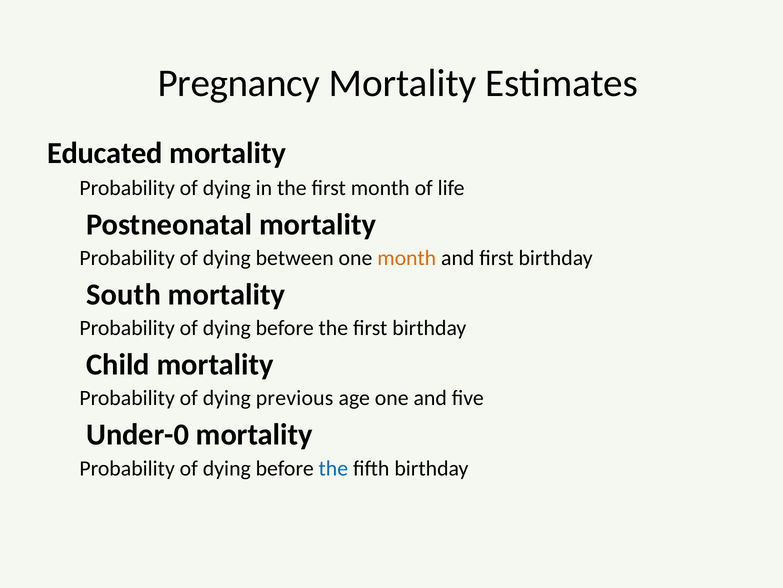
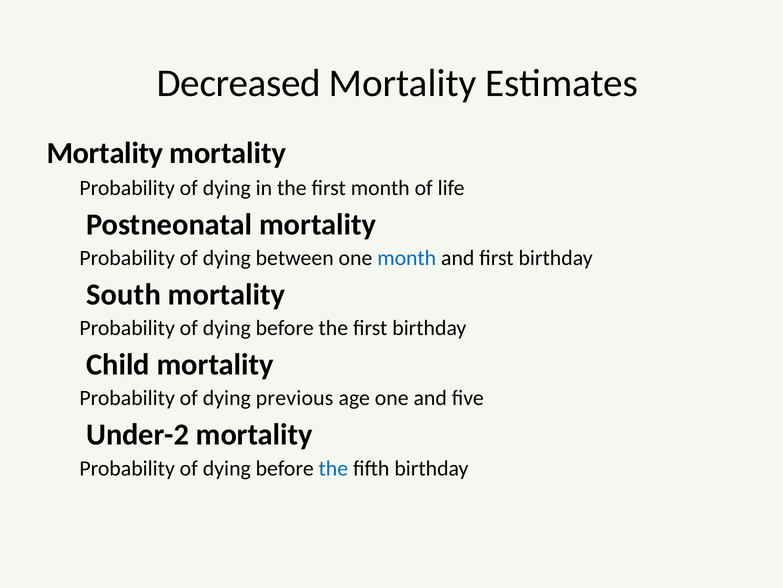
Pregnancy: Pregnancy -> Decreased
Educated at (105, 153): Educated -> Mortality
month at (407, 258) colour: orange -> blue
Under-0: Under-0 -> Under-2
